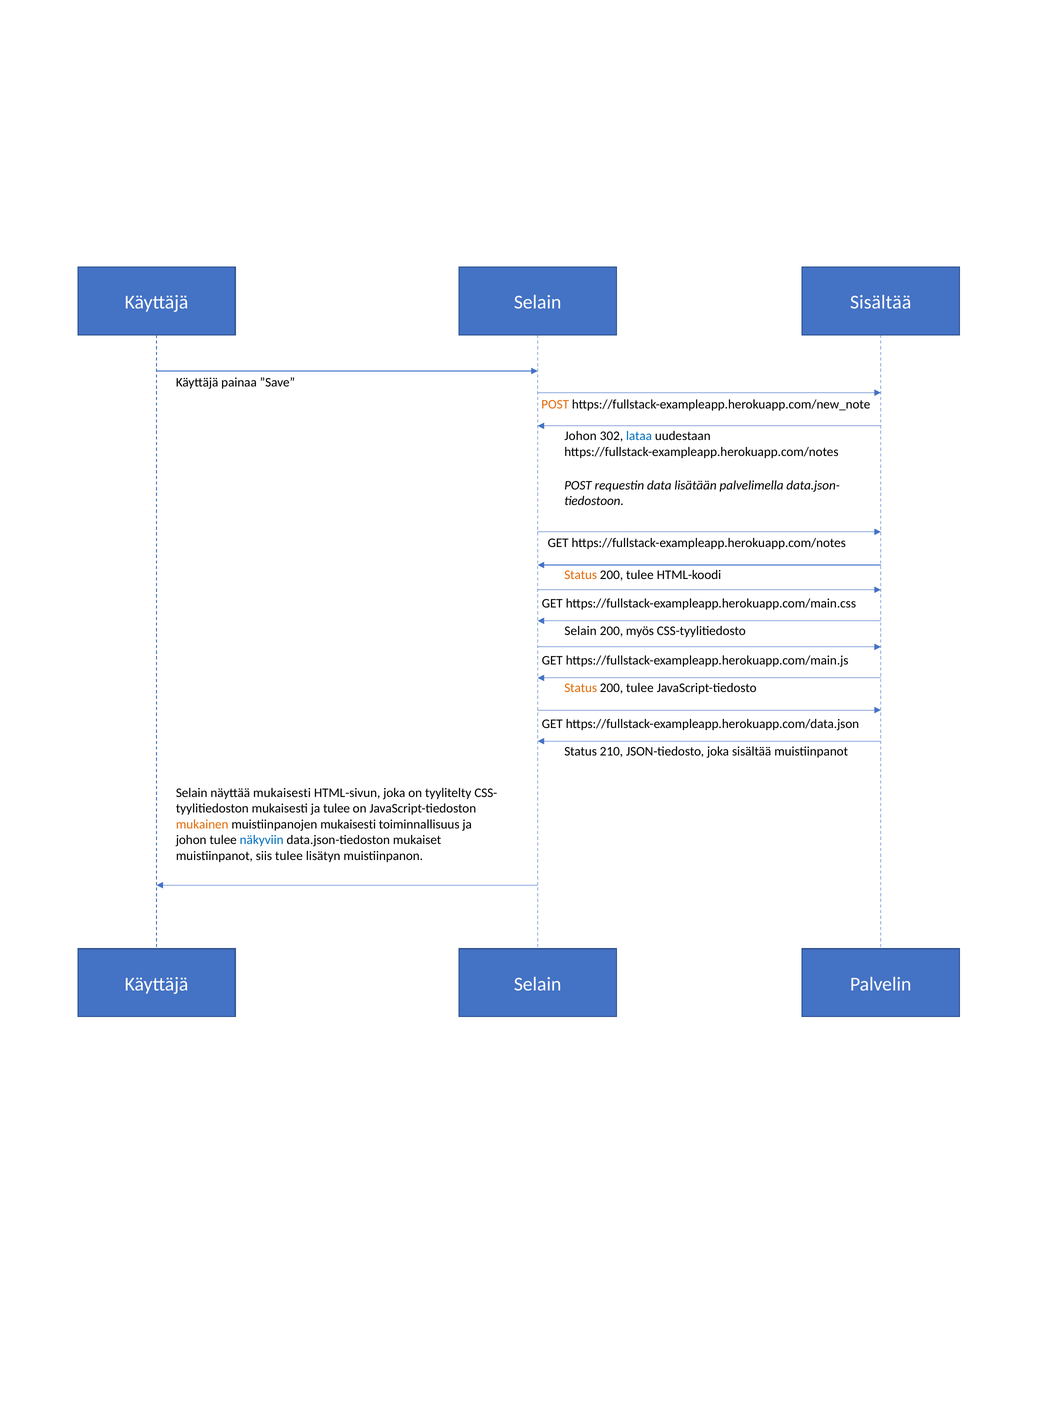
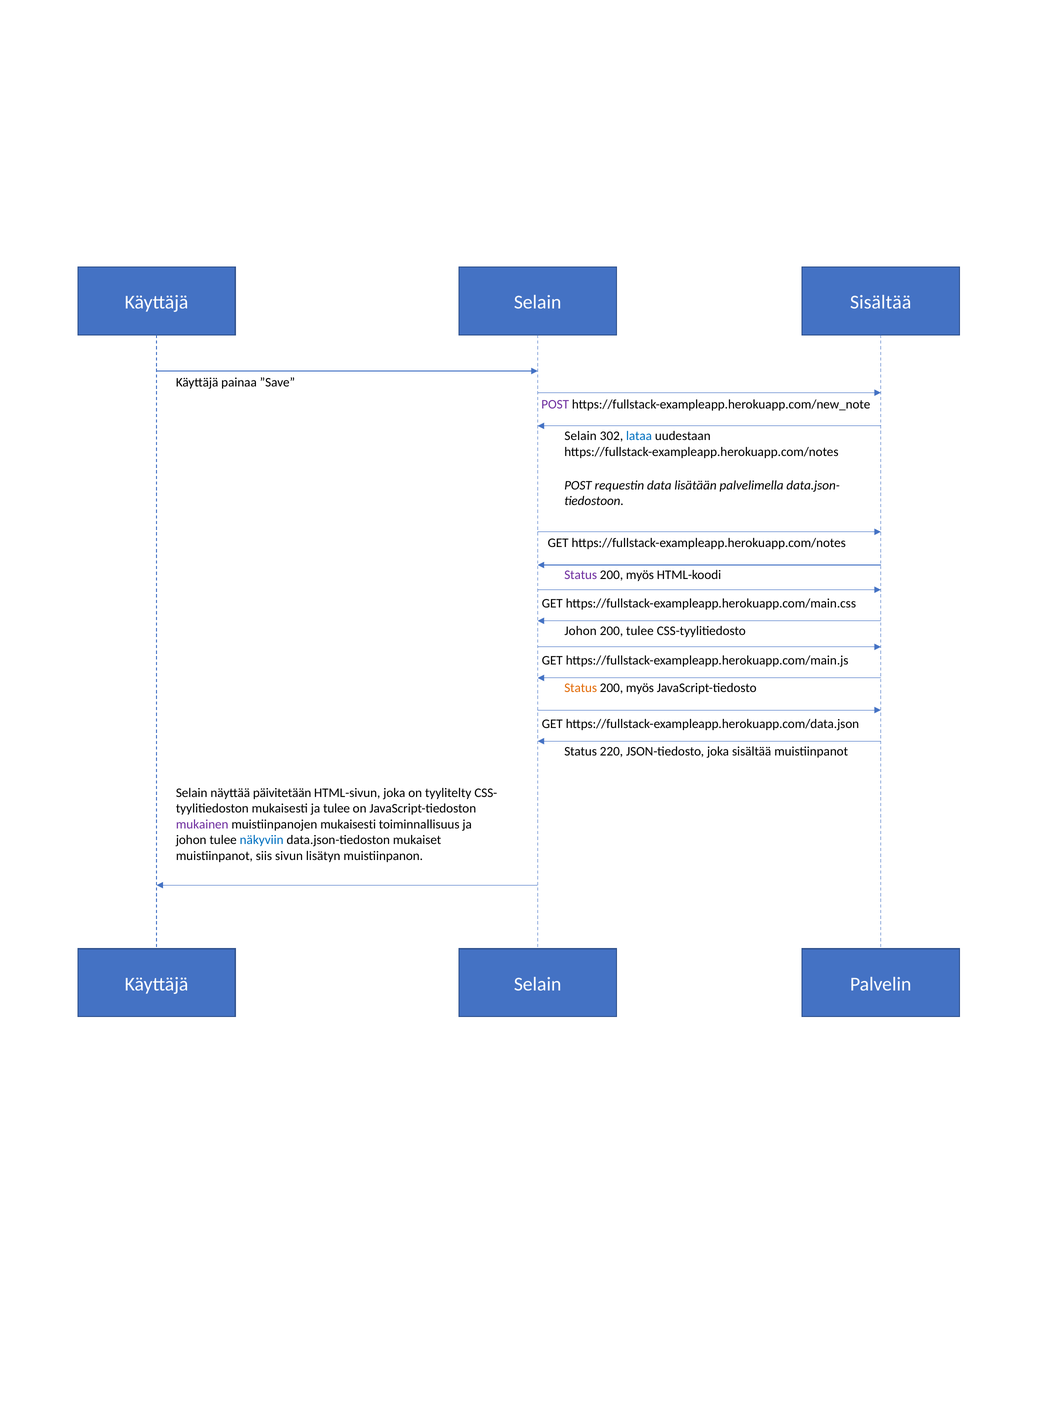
POST at (555, 404) colour: orange -> purple
Johon at (581, 436): Johon -> Selain
Status at (581, 575) colour: orange -> purple
tulee at (640, 575): tulee -> myös
Selain at (581, 631): Selain -> Johon
200 myös: myös -> tulee
tulee at (640, 688): tulee -> myös
210: 210 -> 220
näyttää mukaisesti: mukaisesti -> päivitetään
mukainen colour: orange -> purple
siis tulee: tulee -> sivun
